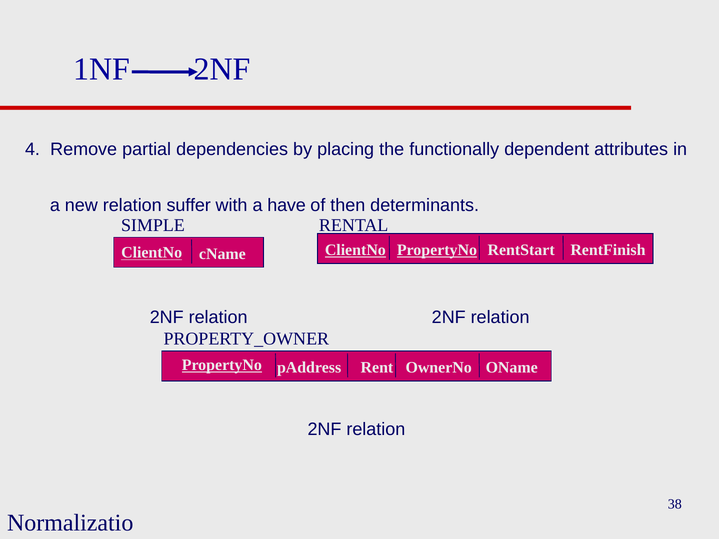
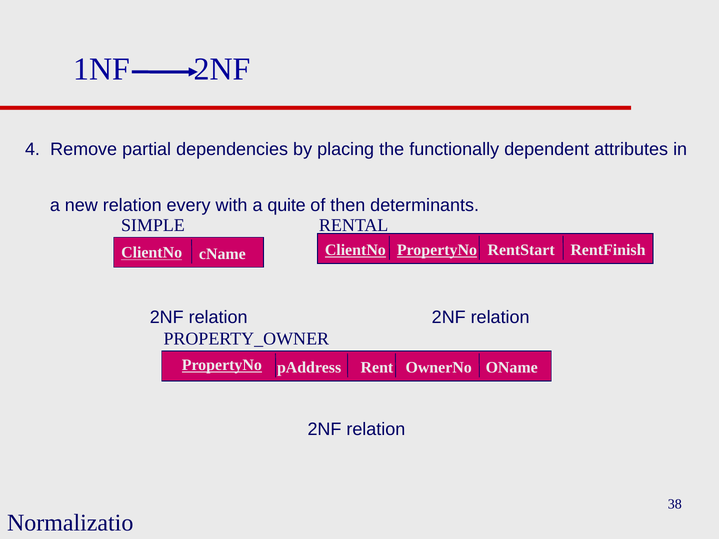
suffer: suffer -> every
have: have -> quite
